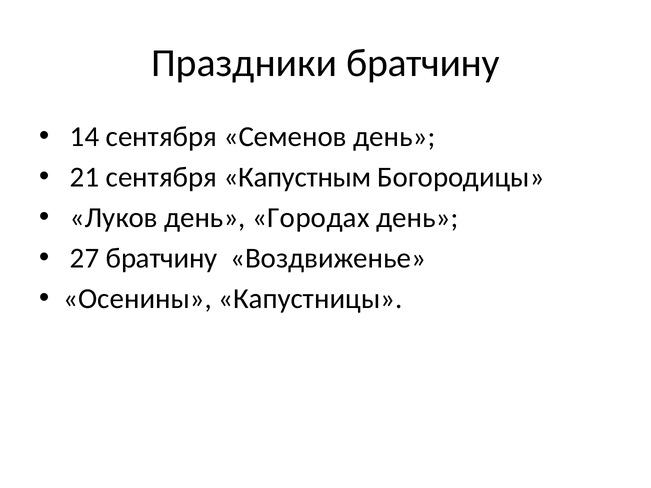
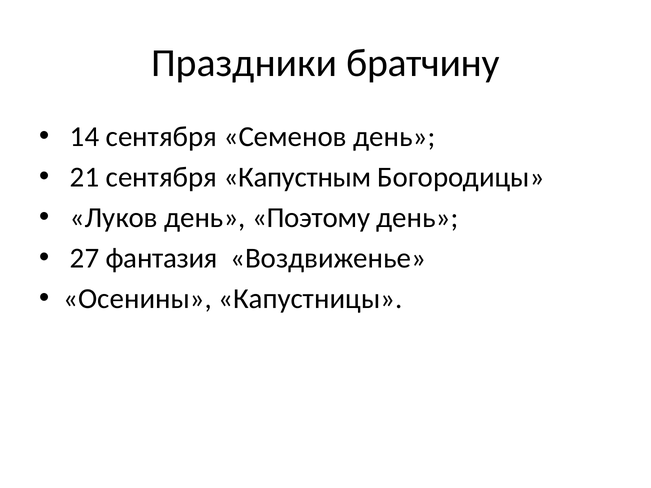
Городах: Городах -> Поэтому
27 братчину: братчину -> фантазия
